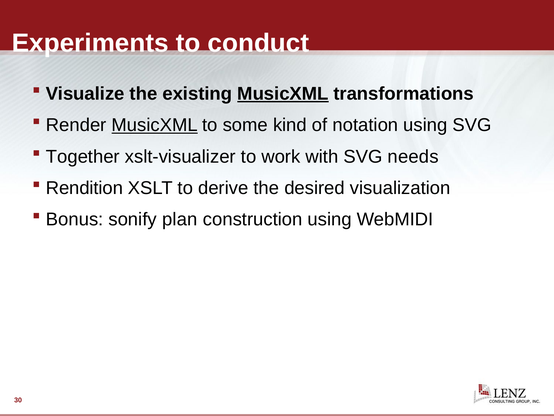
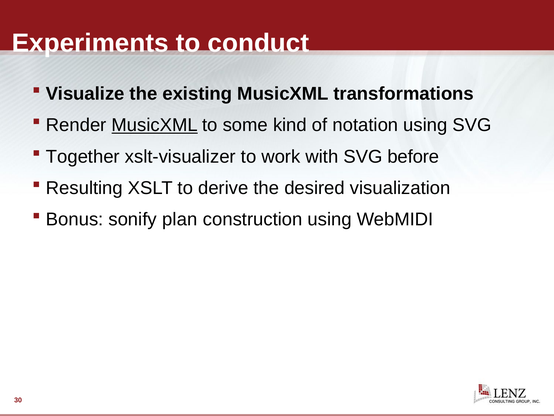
MusicXML at (283, 94) underline: present -> none
needs: needs -> before
Rendition: Rendition -> Resulting
